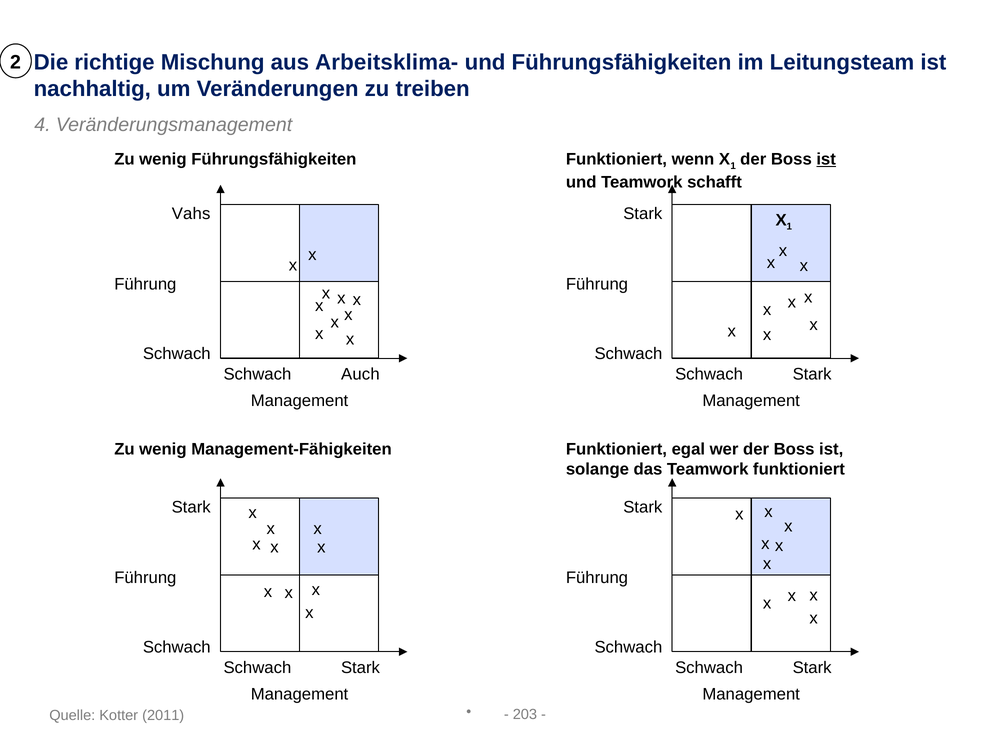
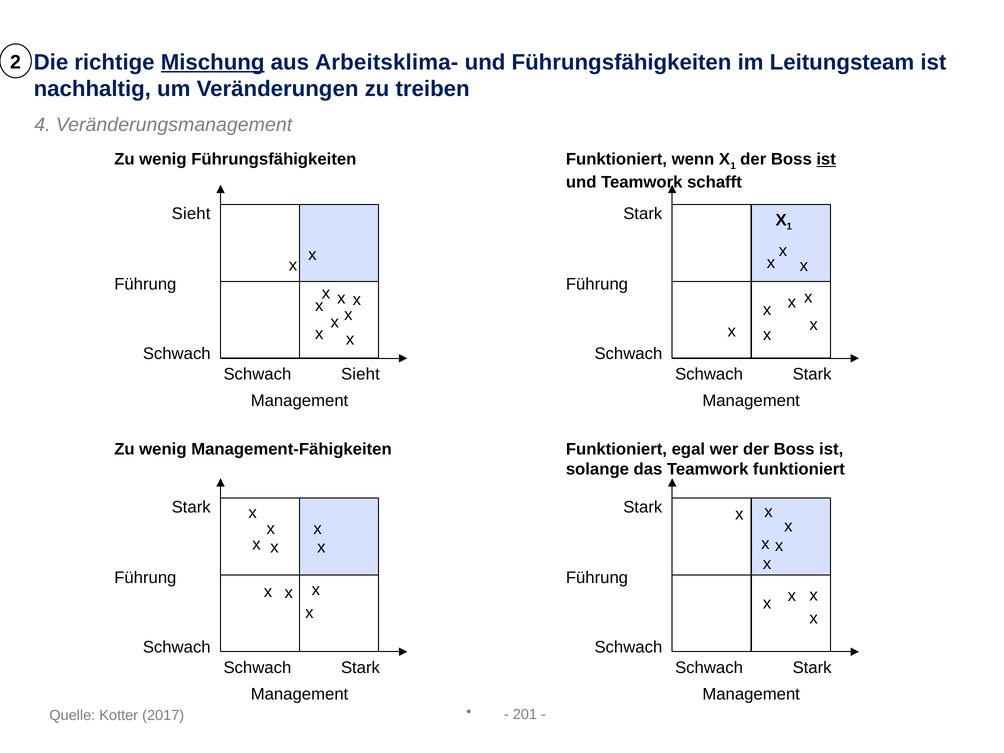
Mischung underline: none -> present
Vahs at (191, 214): Vahs -> Sieht
Schwach Auch: Auch -> Sieht
203: 203 -> 201
2011: 2011 -> 2017
